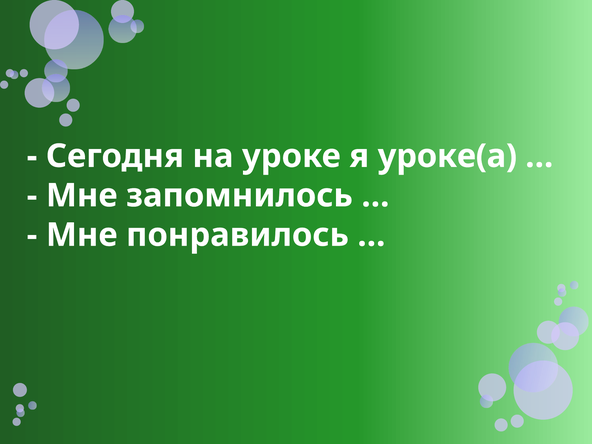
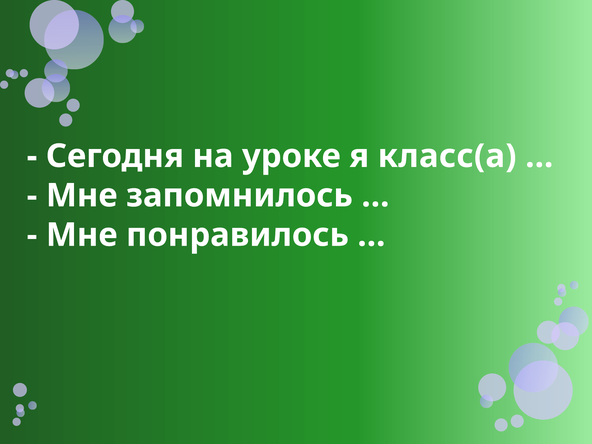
уроке(а: уроке(а -> класс(а
